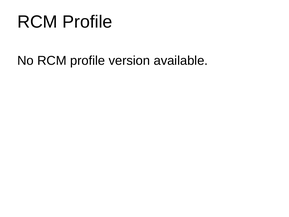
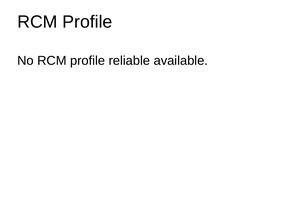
version: version -> reliable
